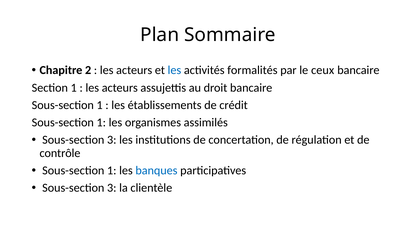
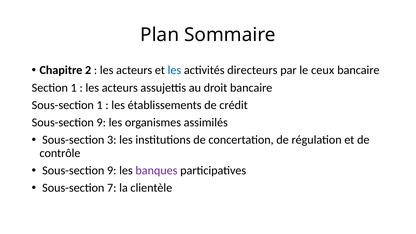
formalités: formalités -> directeurs
1 at (101, 123): 1 -> 9
1 at (112, 170): 1 -> 9
banques colour: blue -> purple
3 at (112, 188): 3 -> 7
